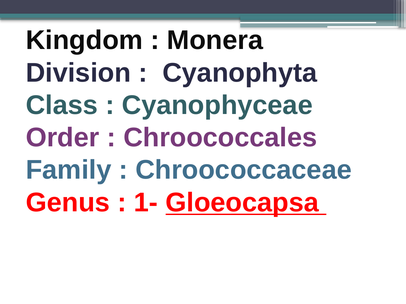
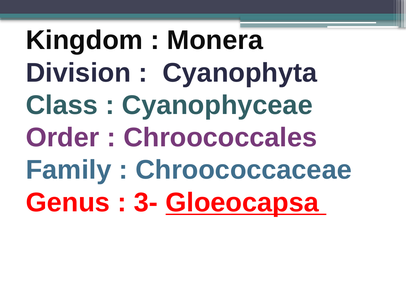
1-: 1- -> 3-
